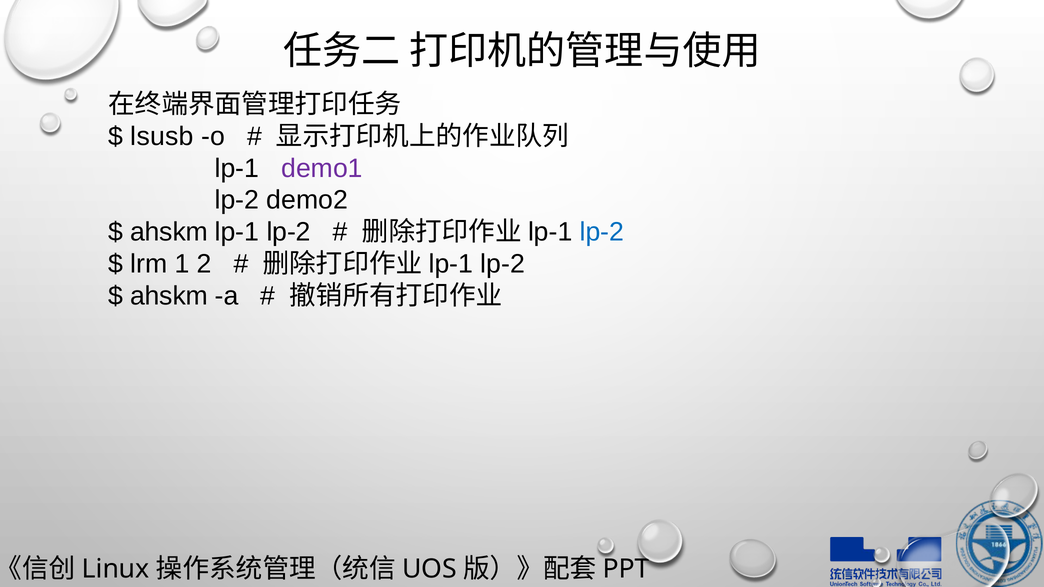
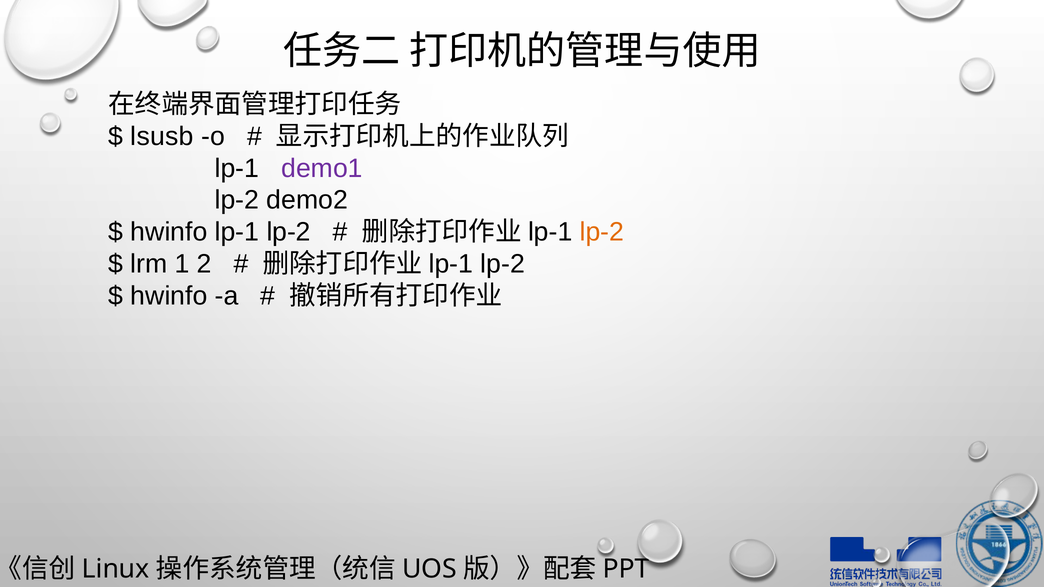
ahskm at (169, 232): ahskm -> hwinfo
lp-2 at (602, 232) colour: blue -> orange
ahskm at (169, 296): ahskm -> hwinfo
